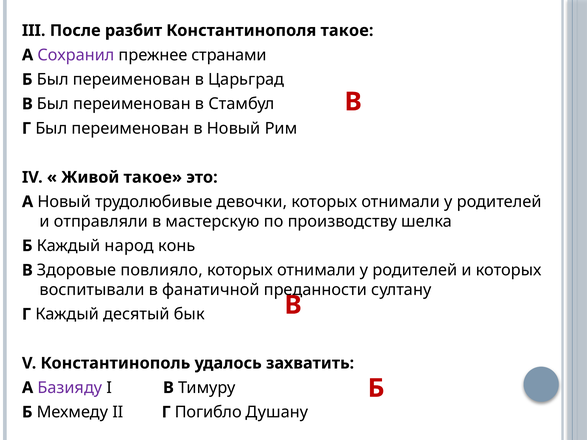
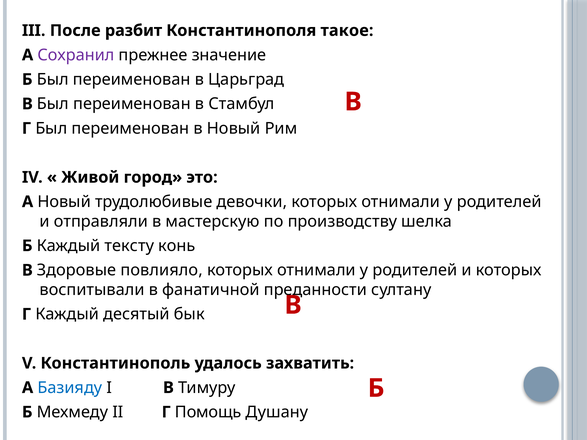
странами: странами -> значение
Живой такое: такое -> город
народ: народ -> тексту
Базияду colour: purple -> blue
Погибло: Погибло -> Помощь
